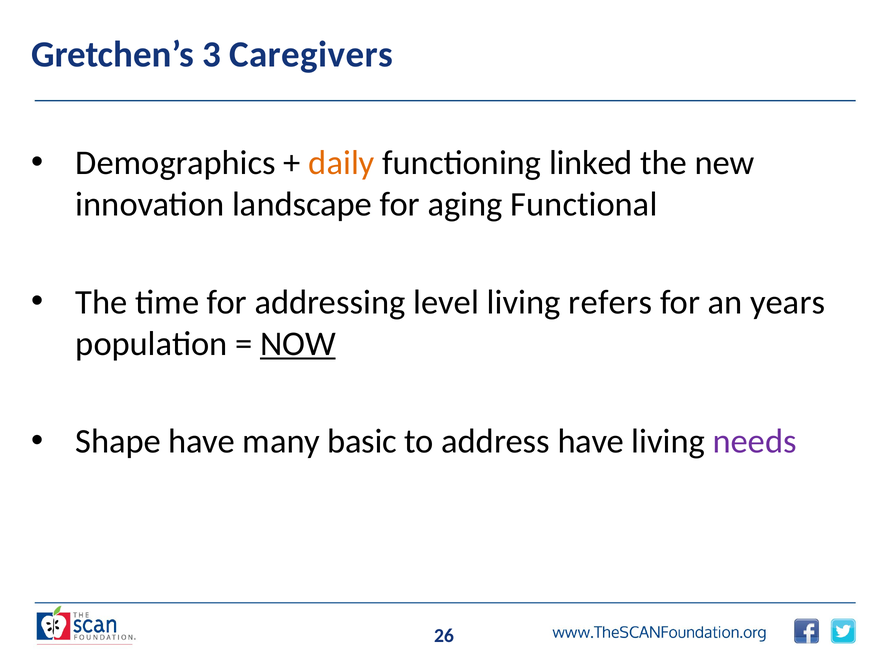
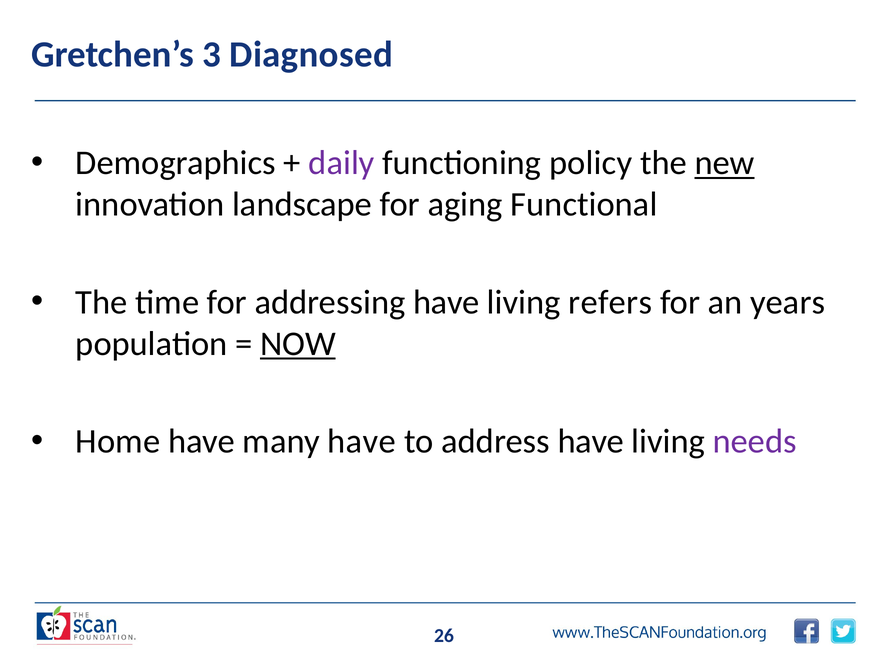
Caregivers: Caregivers -> Diagnosed
daily colour: orange -> purple
linked: linked -> policy
new underline: none -> present
addressing level: level -> have
Shape: Shape -> Home
many basic: basic -> have
